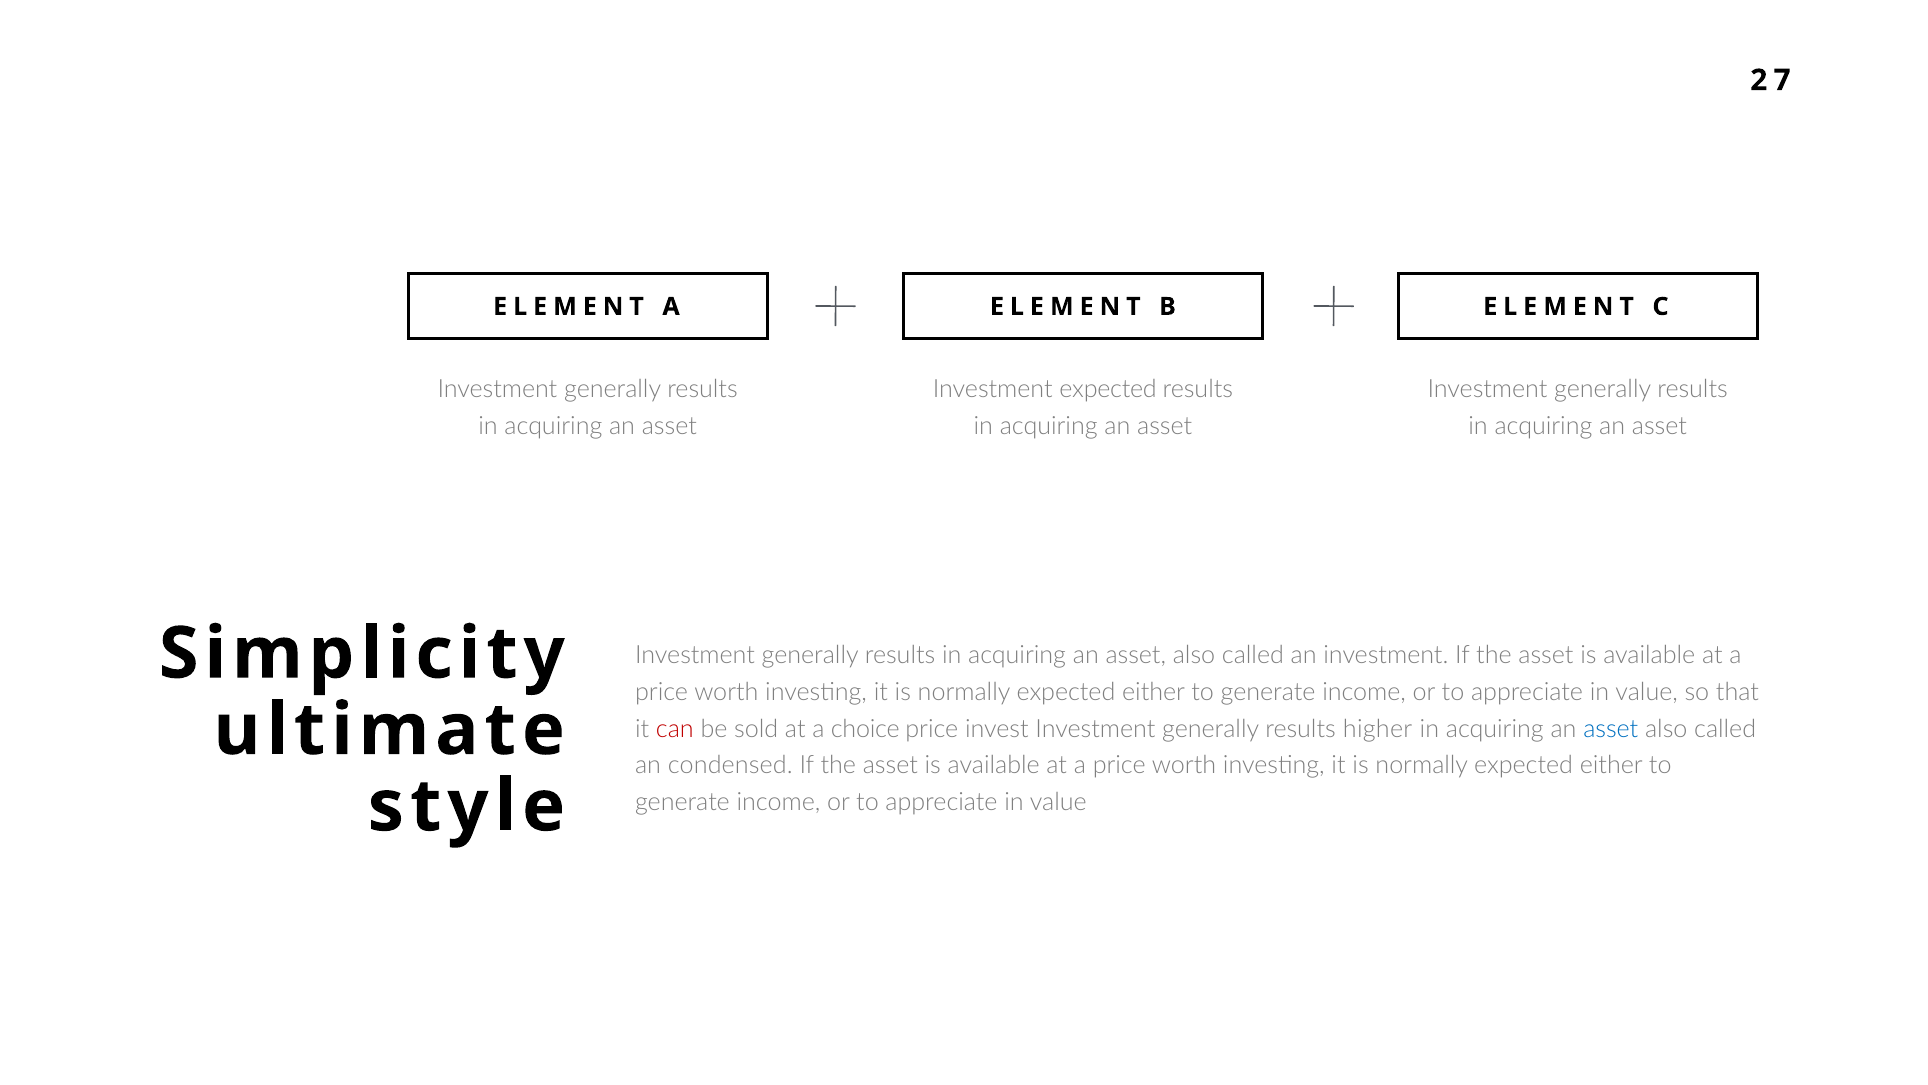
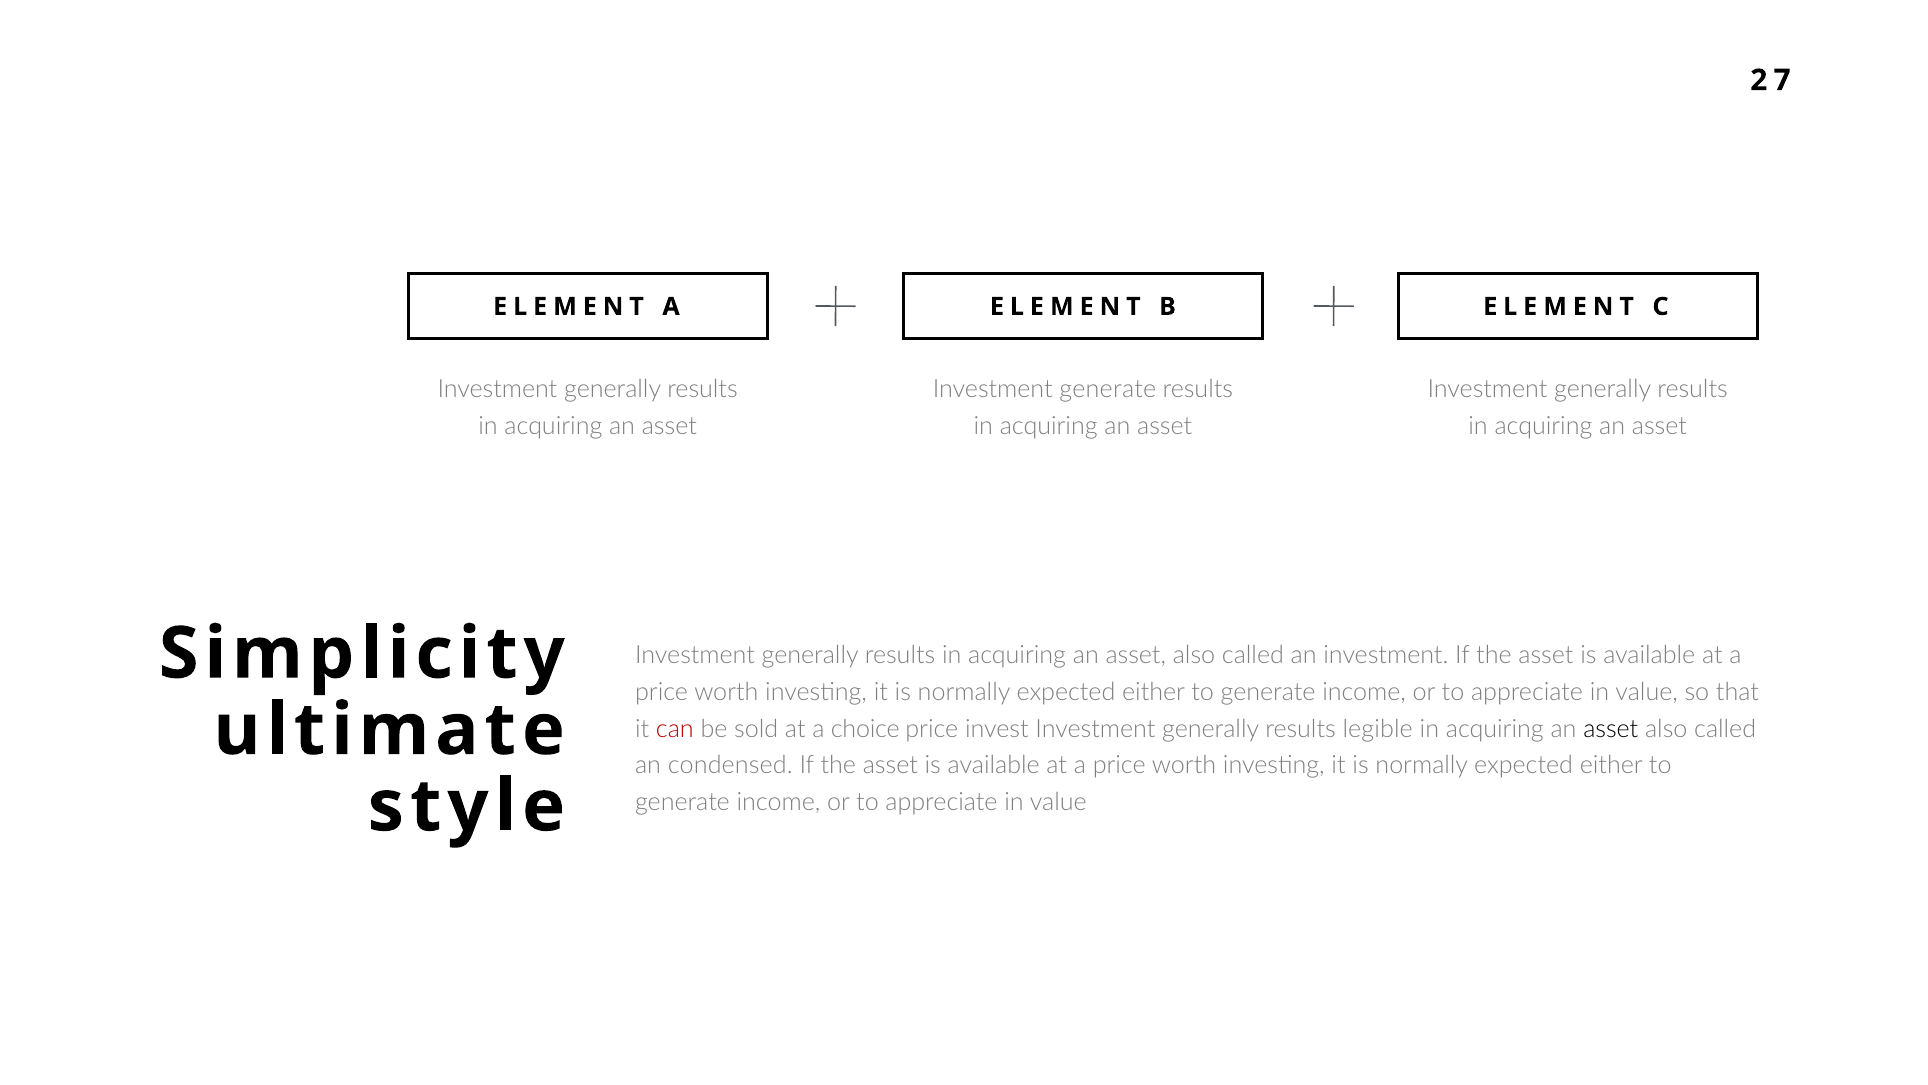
Investment expected: expected -> generate
higher: higher -> legible
asset at (1611, 729) colour: blue -> black
